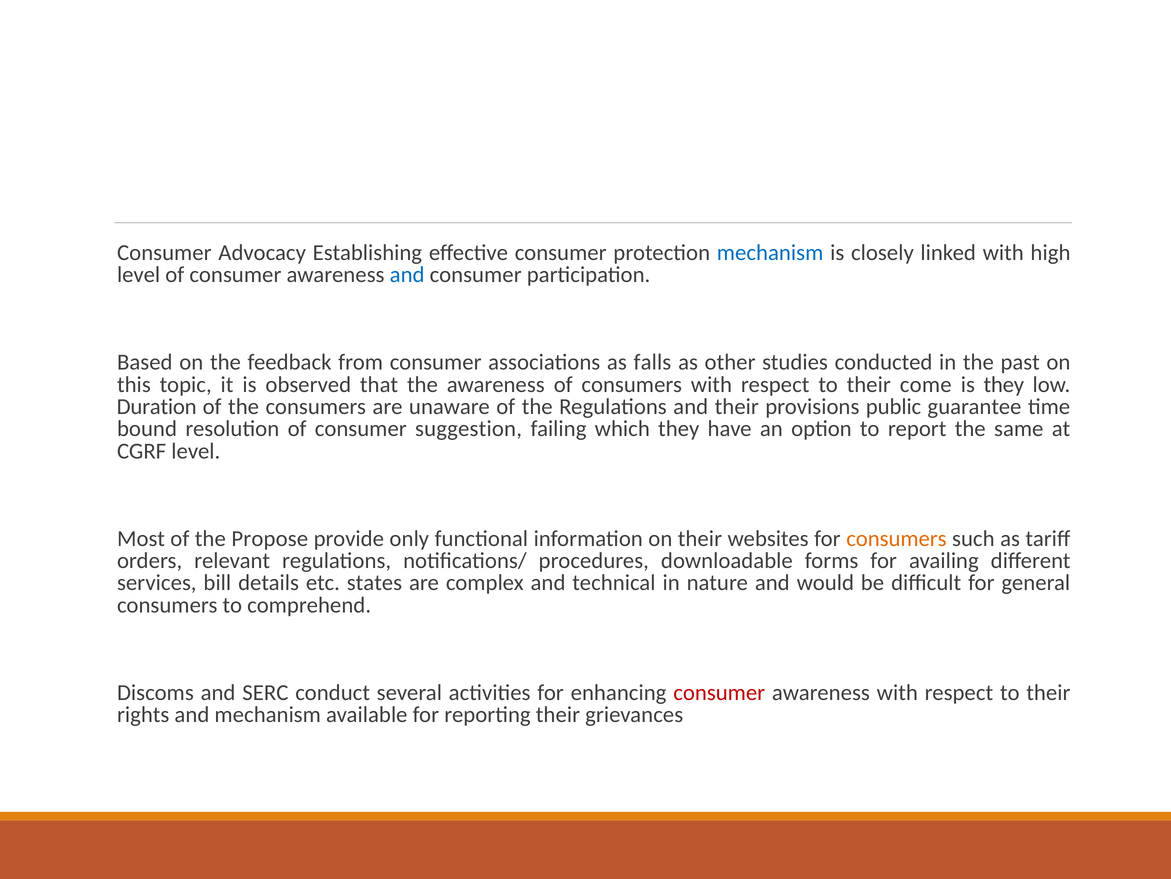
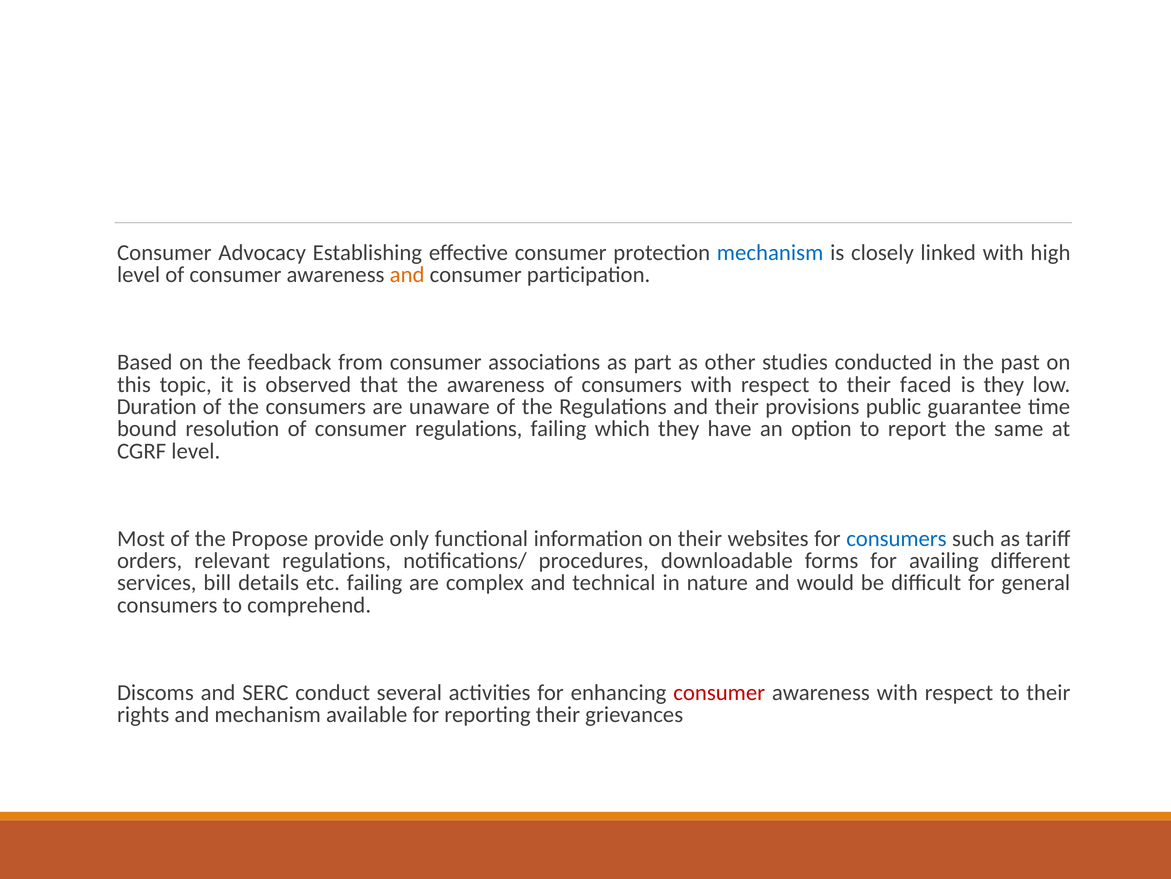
and at (407, 275) colour: blue -> orange
falls: falls -> part
come: come -> faced
consumer suggestion: suggestion -> regulations
consumers at (896, 538) colour: orange -> blue
etc states: states -> failing
